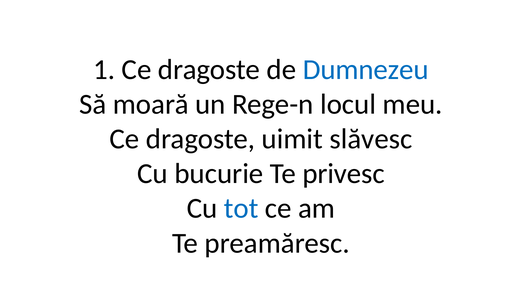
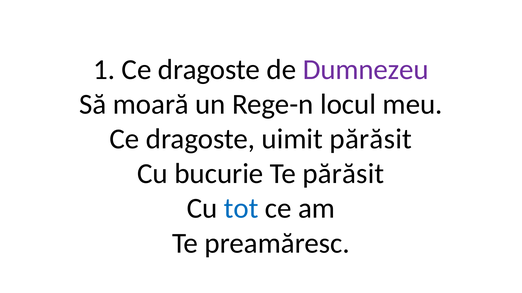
Dumnezeu colour: blue -> purple
uimit slăvesc: slăvesc -> părăsit
Te privesc: privesc -> părăsit
